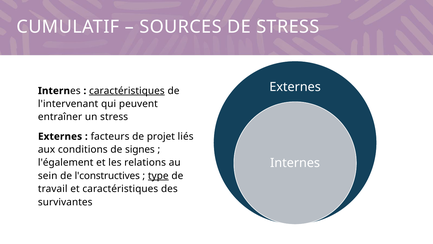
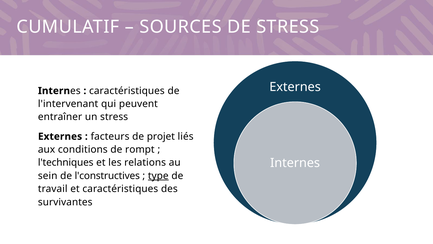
caractéristiques at (127, 91) underline: present -> none
signes: signes -> rompt
l'également: l'également -> l'techniques
